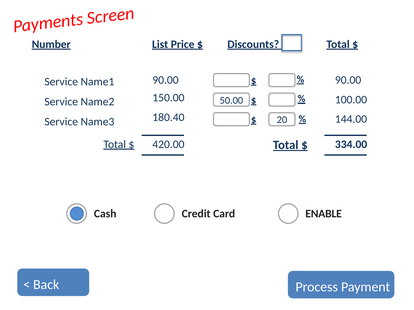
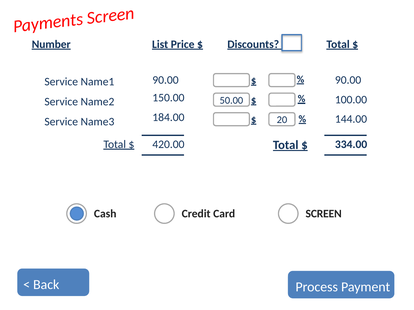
180.40: 180.40 -> 184.00
Card ENABLE: ENABLE -> SCREEN
